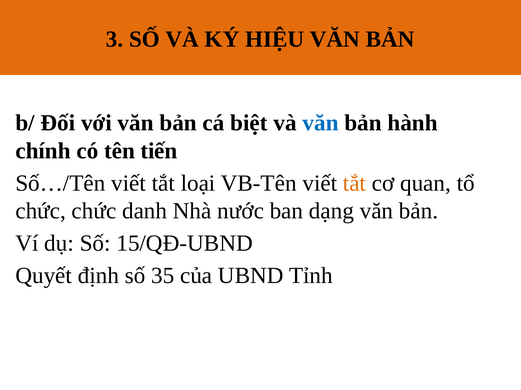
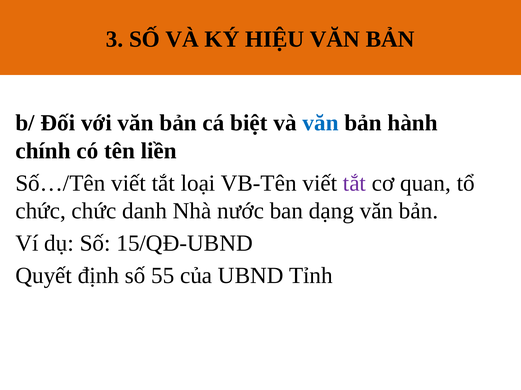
tiến: tiến -> liền
tắt at (354, 183) colour: orange -> purple
35: 35 -> 55
